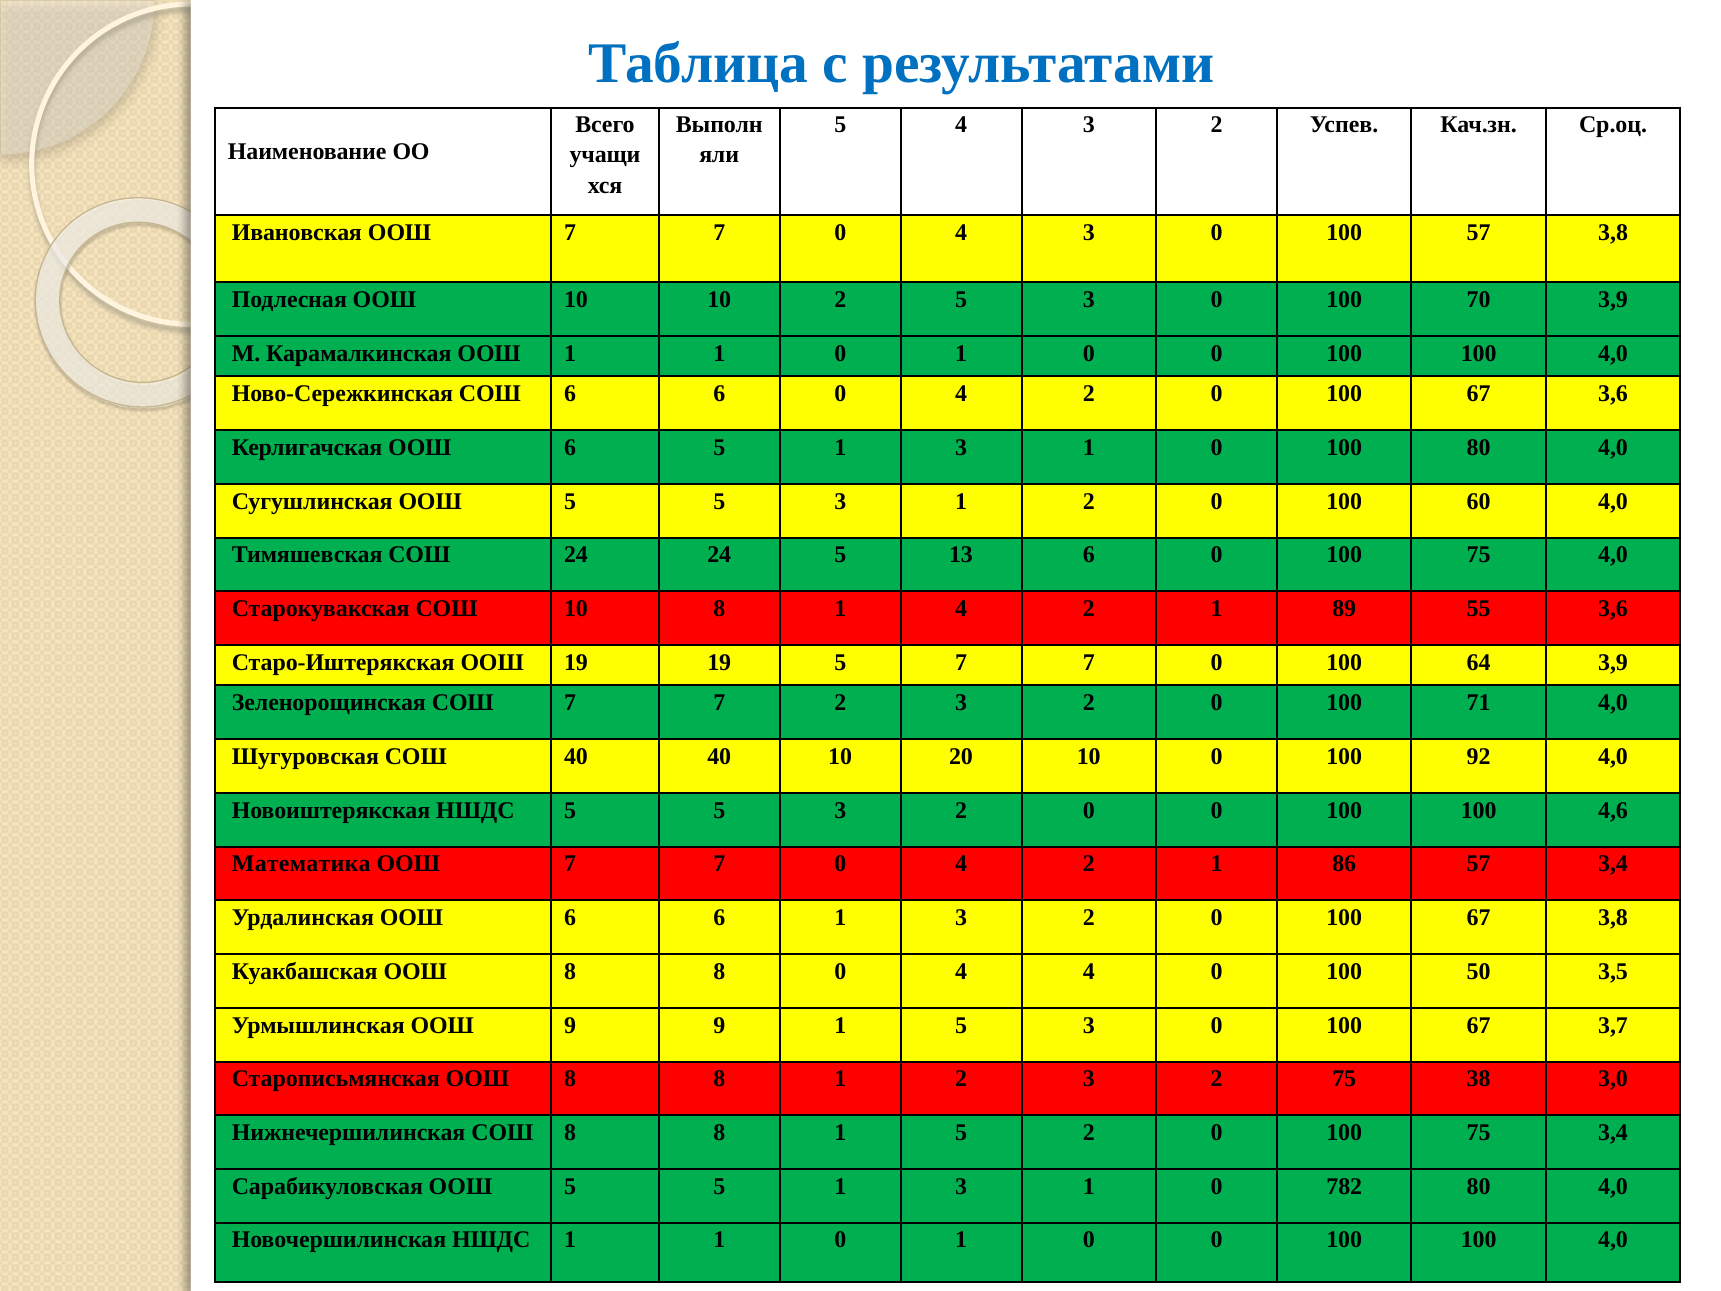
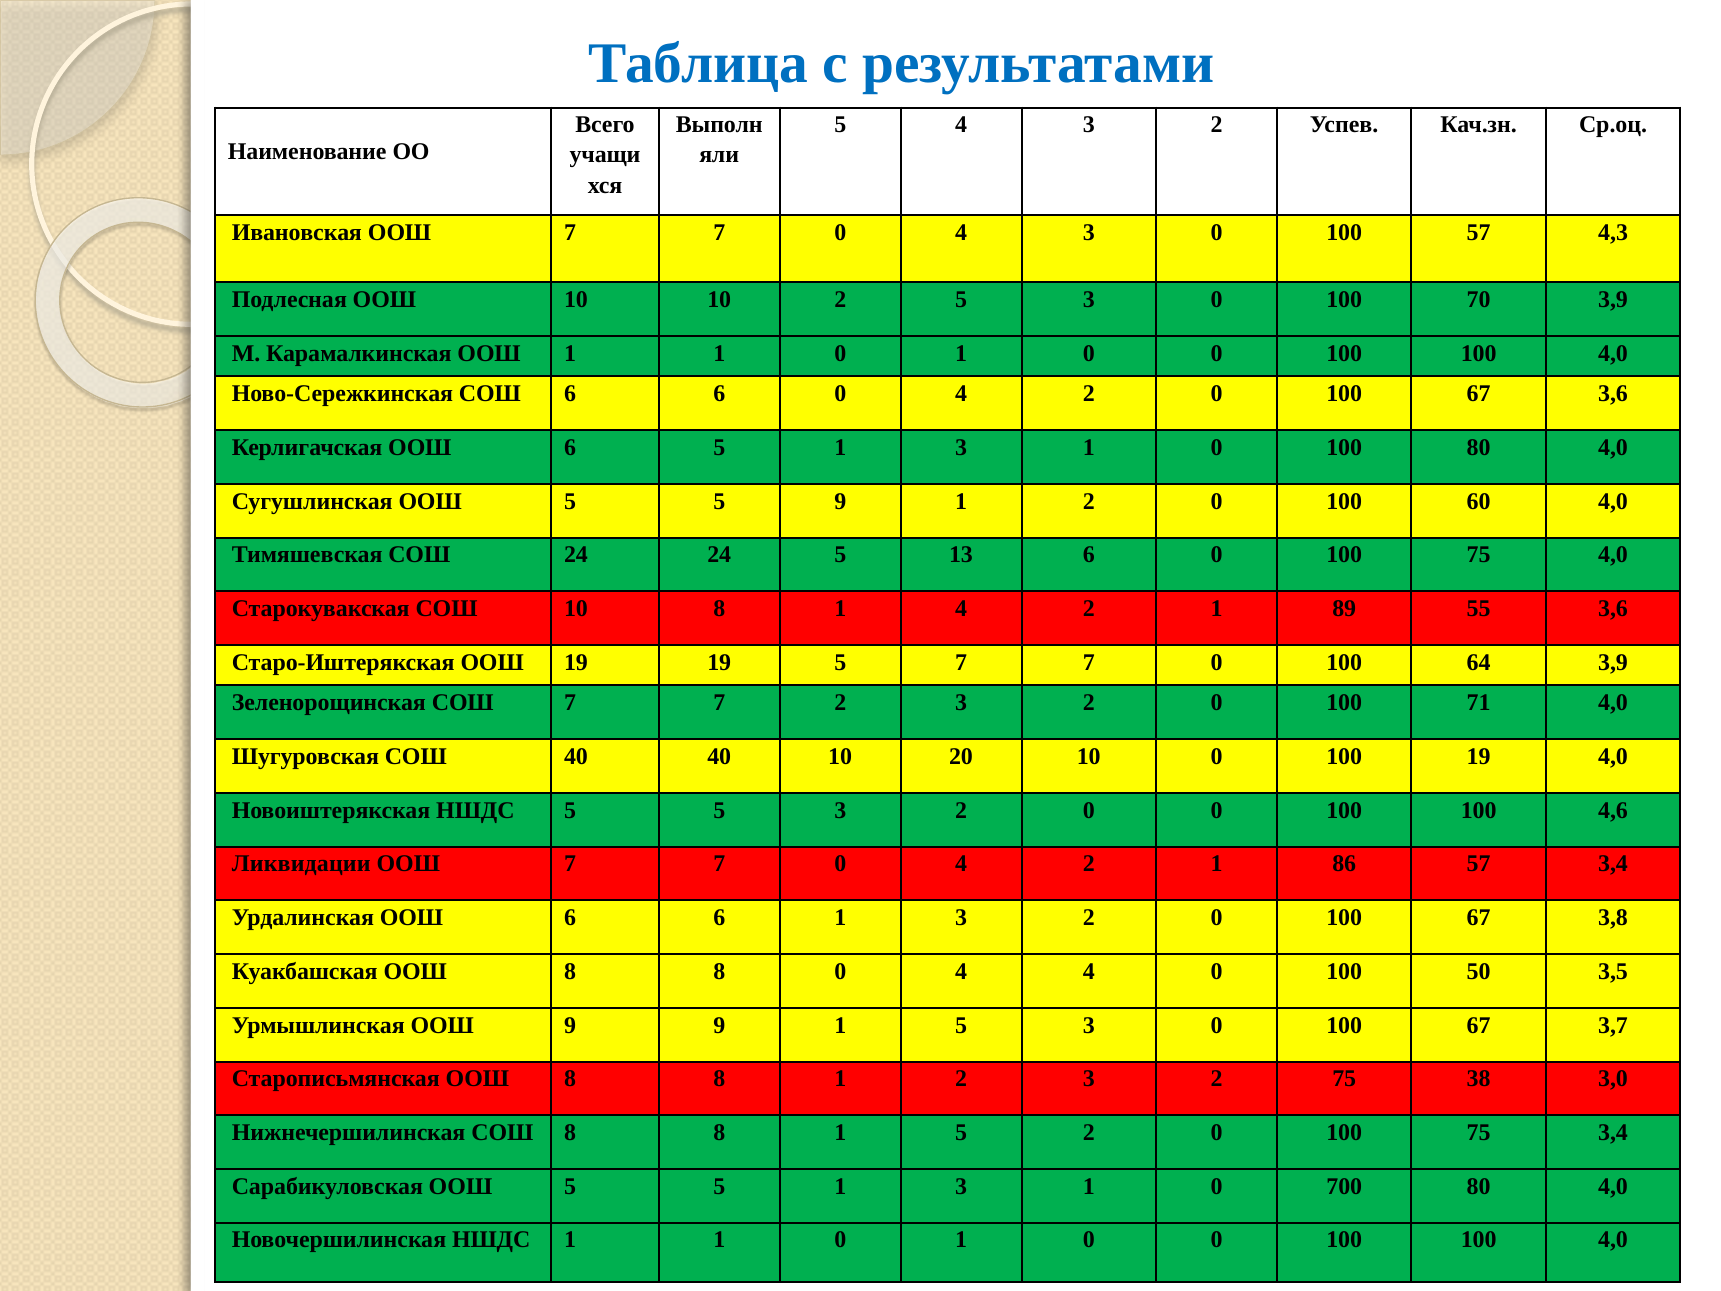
57 3,8: 3,8 -> 4,3
ООШ 5 5 3: 3 -> 9
100 92: 92 -> 19
Математика: Математика -> Ликвидации
782: 782 -> 700
